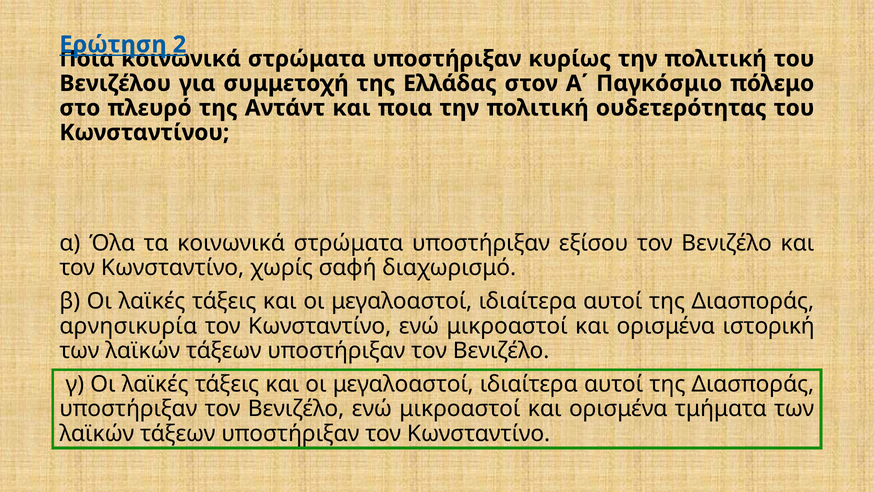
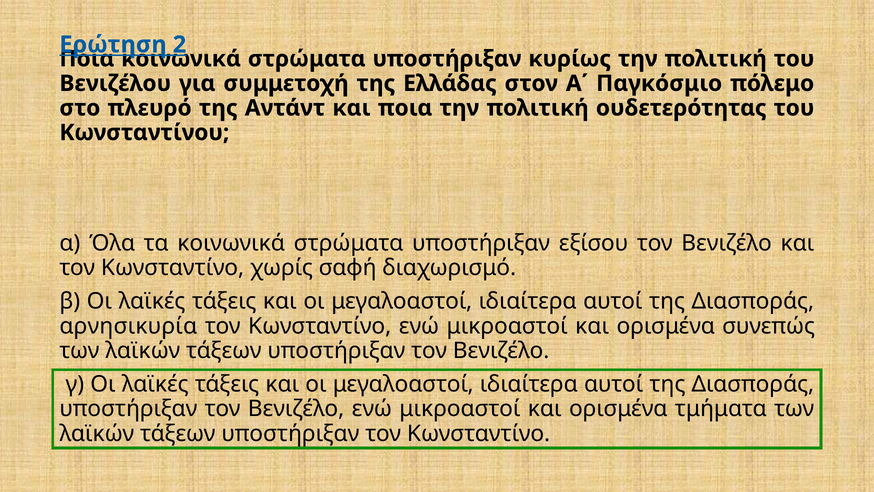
ιστορική: ιστορική -> συνεπώς
